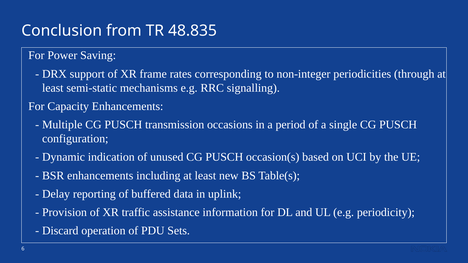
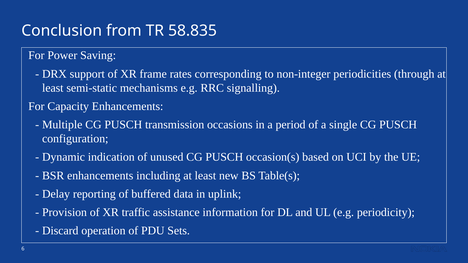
48.835: 48.835 -> 58.835
